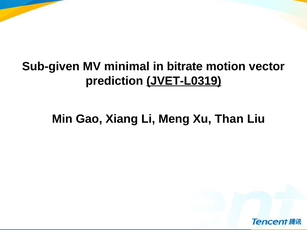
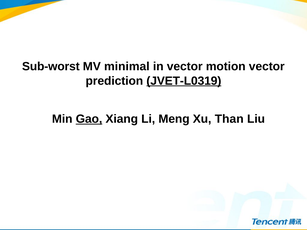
Sub-given: Sub-given -> Sub-worst
in bitrate: bitrate -> vector
Gao underline: none -> present
